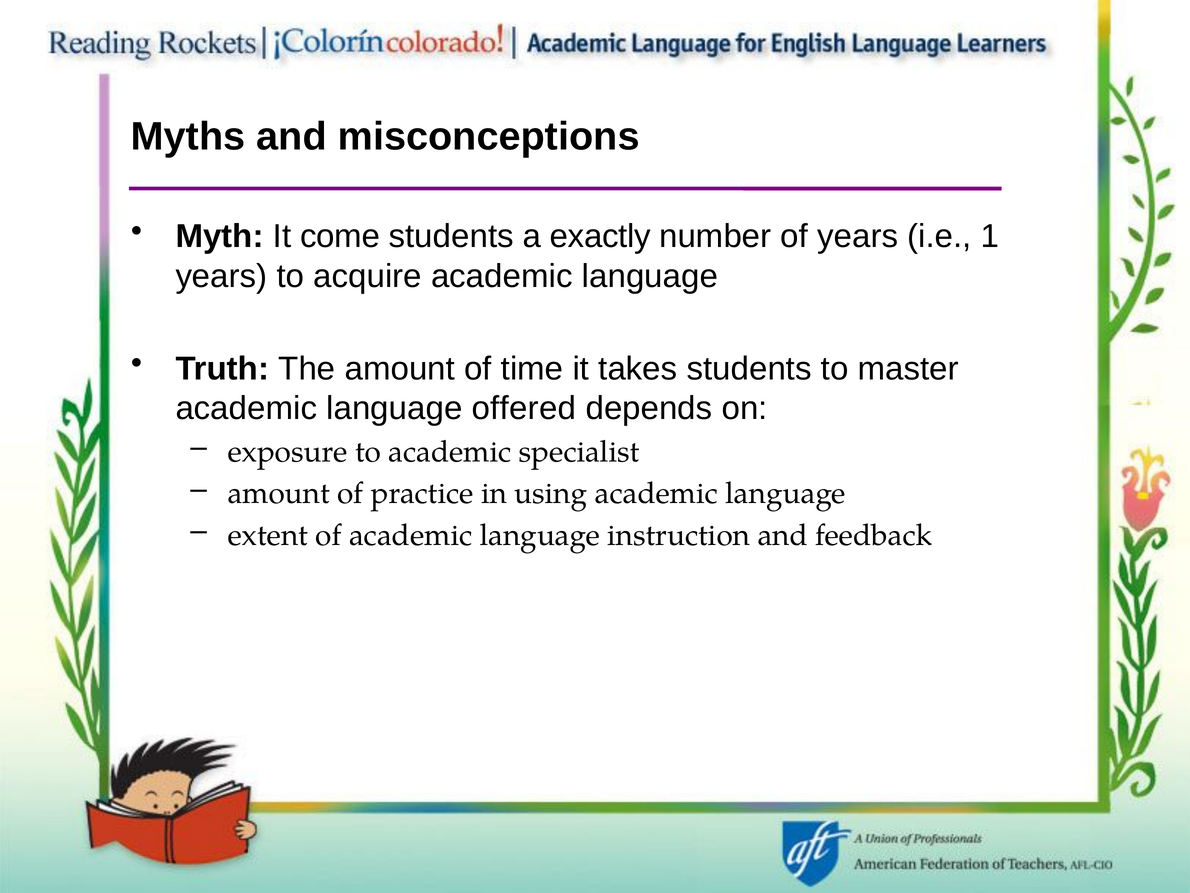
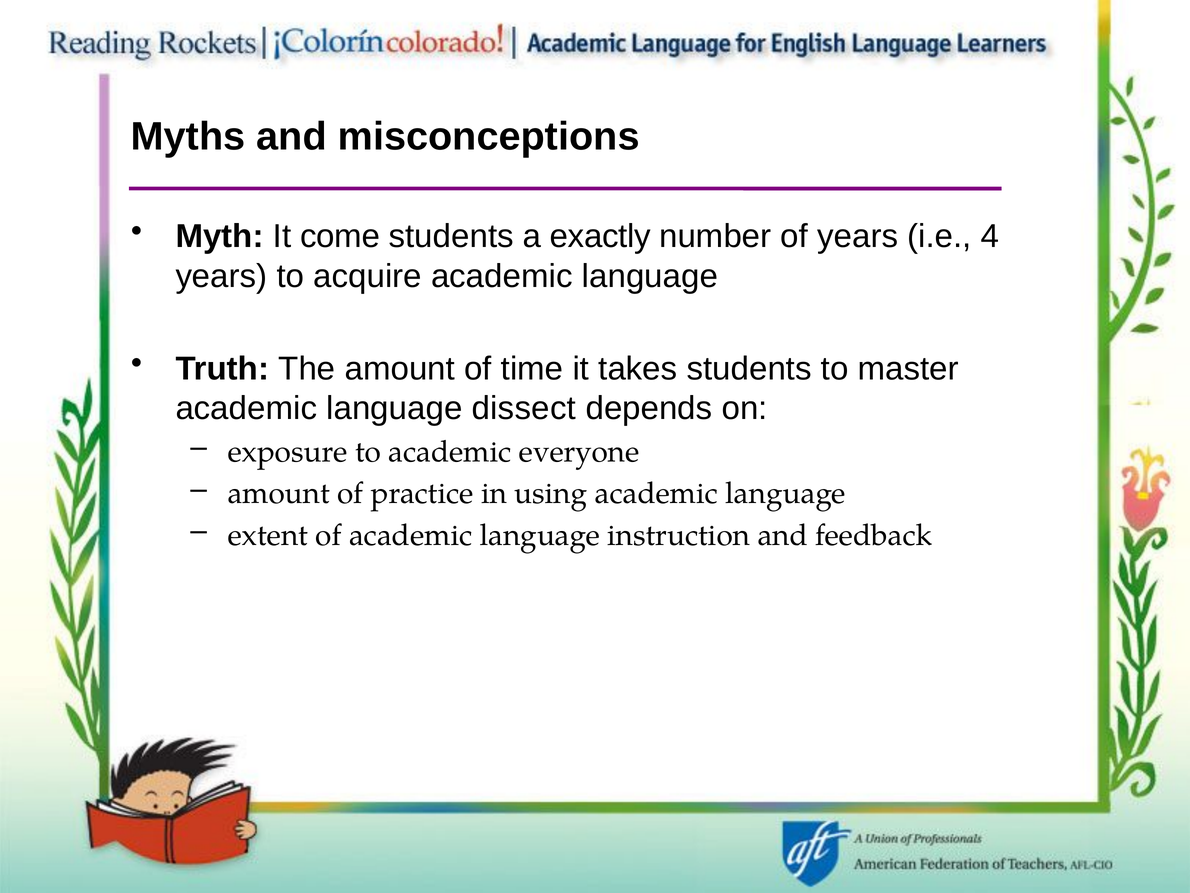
1: 1 -> 4
offered: offered -> dissect
specialist: specialist -> everyone
